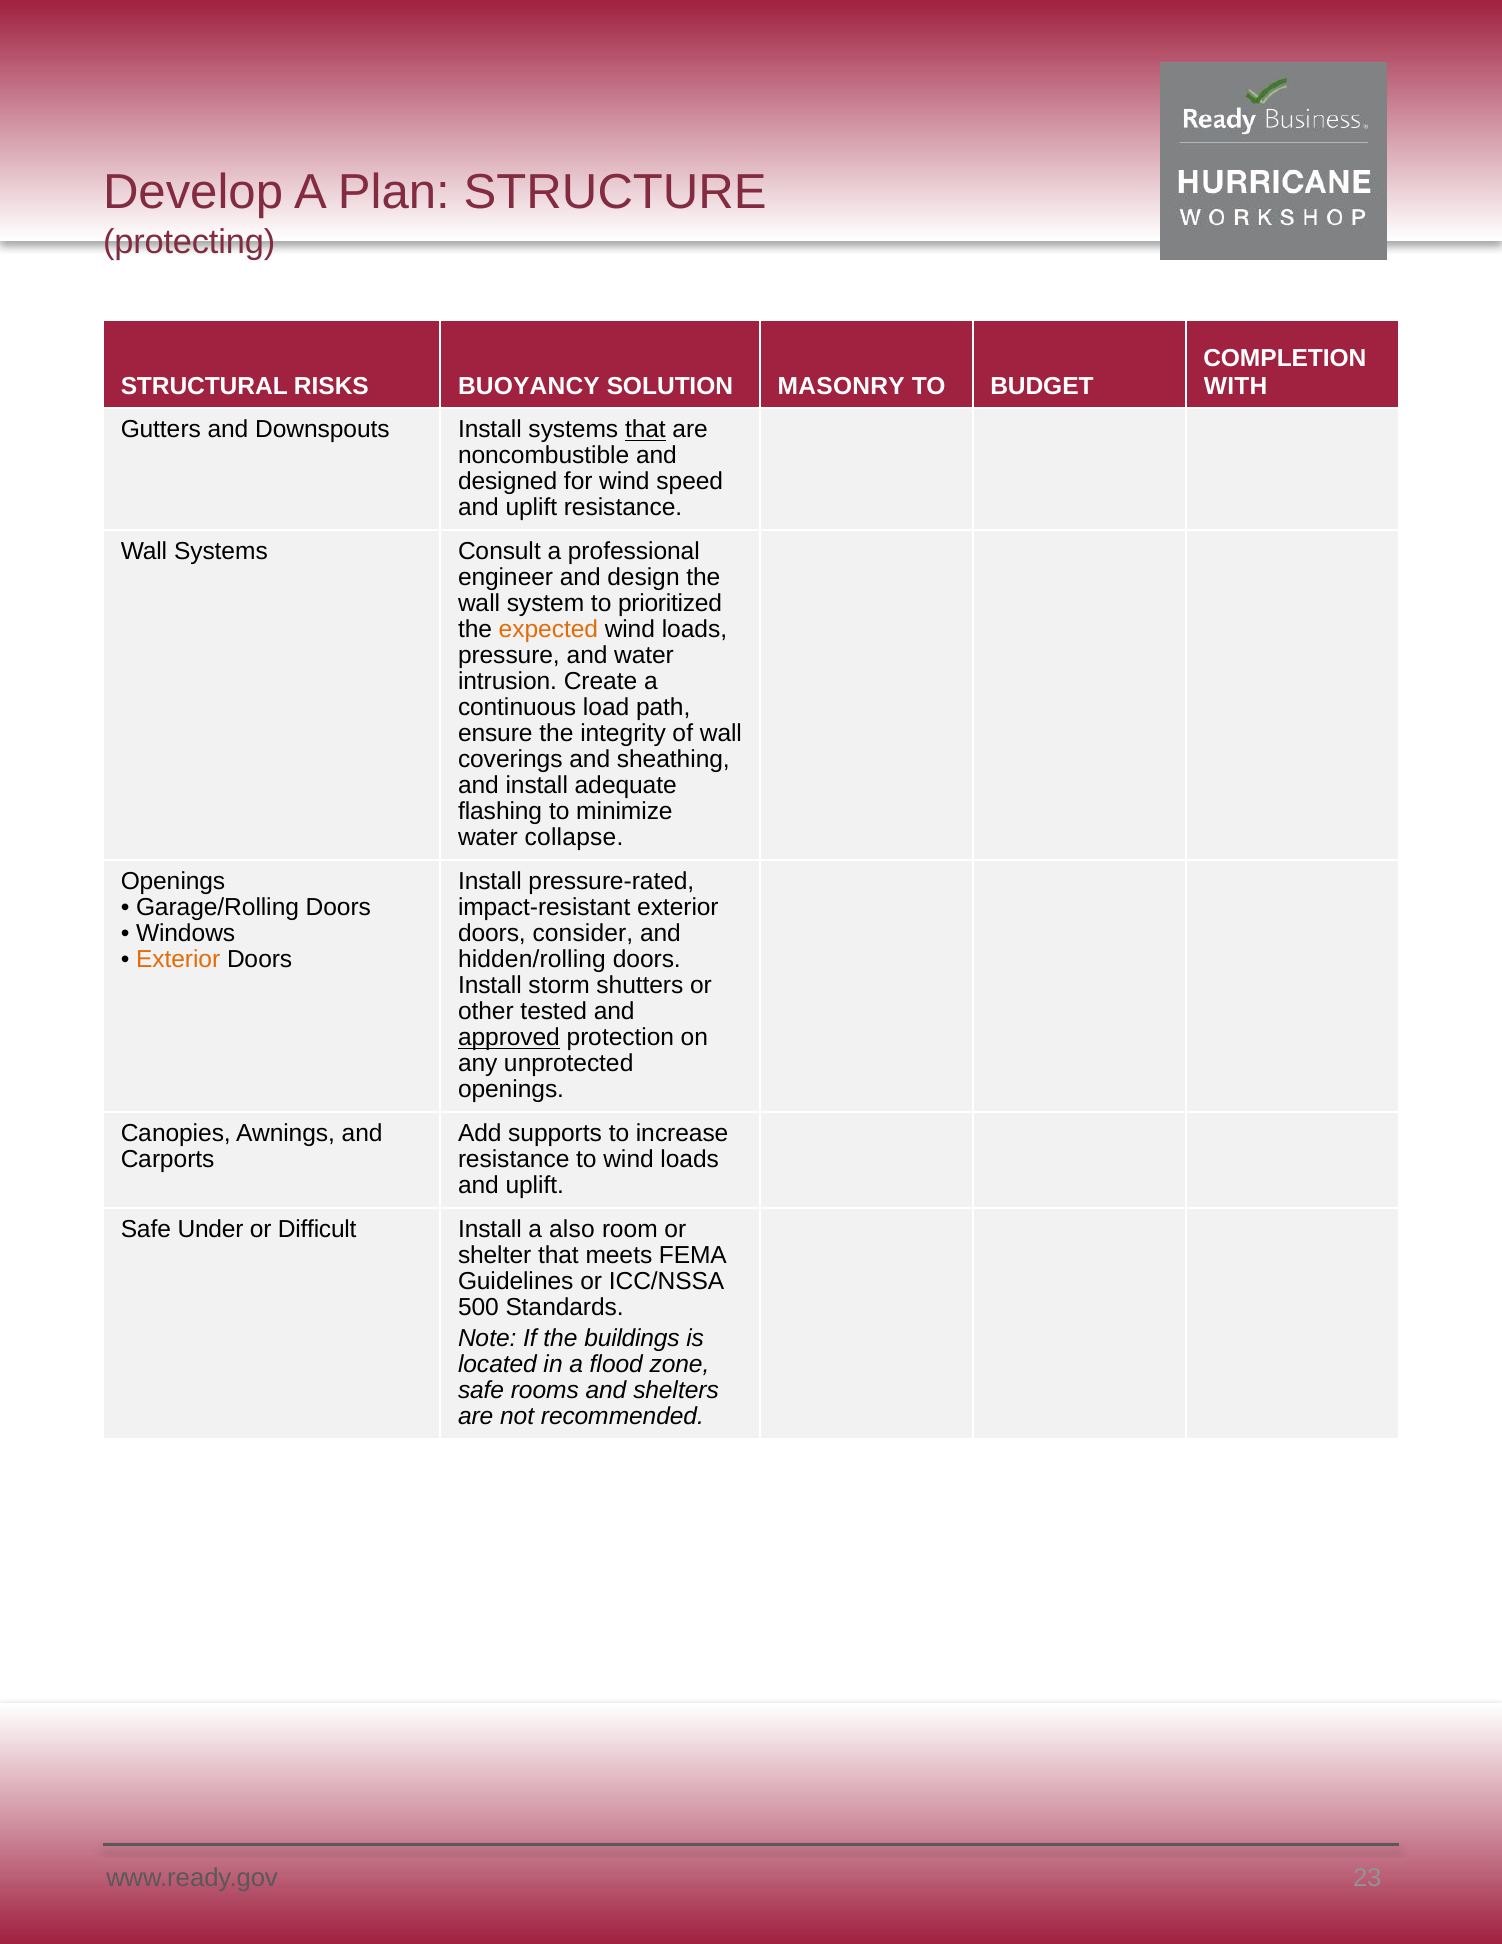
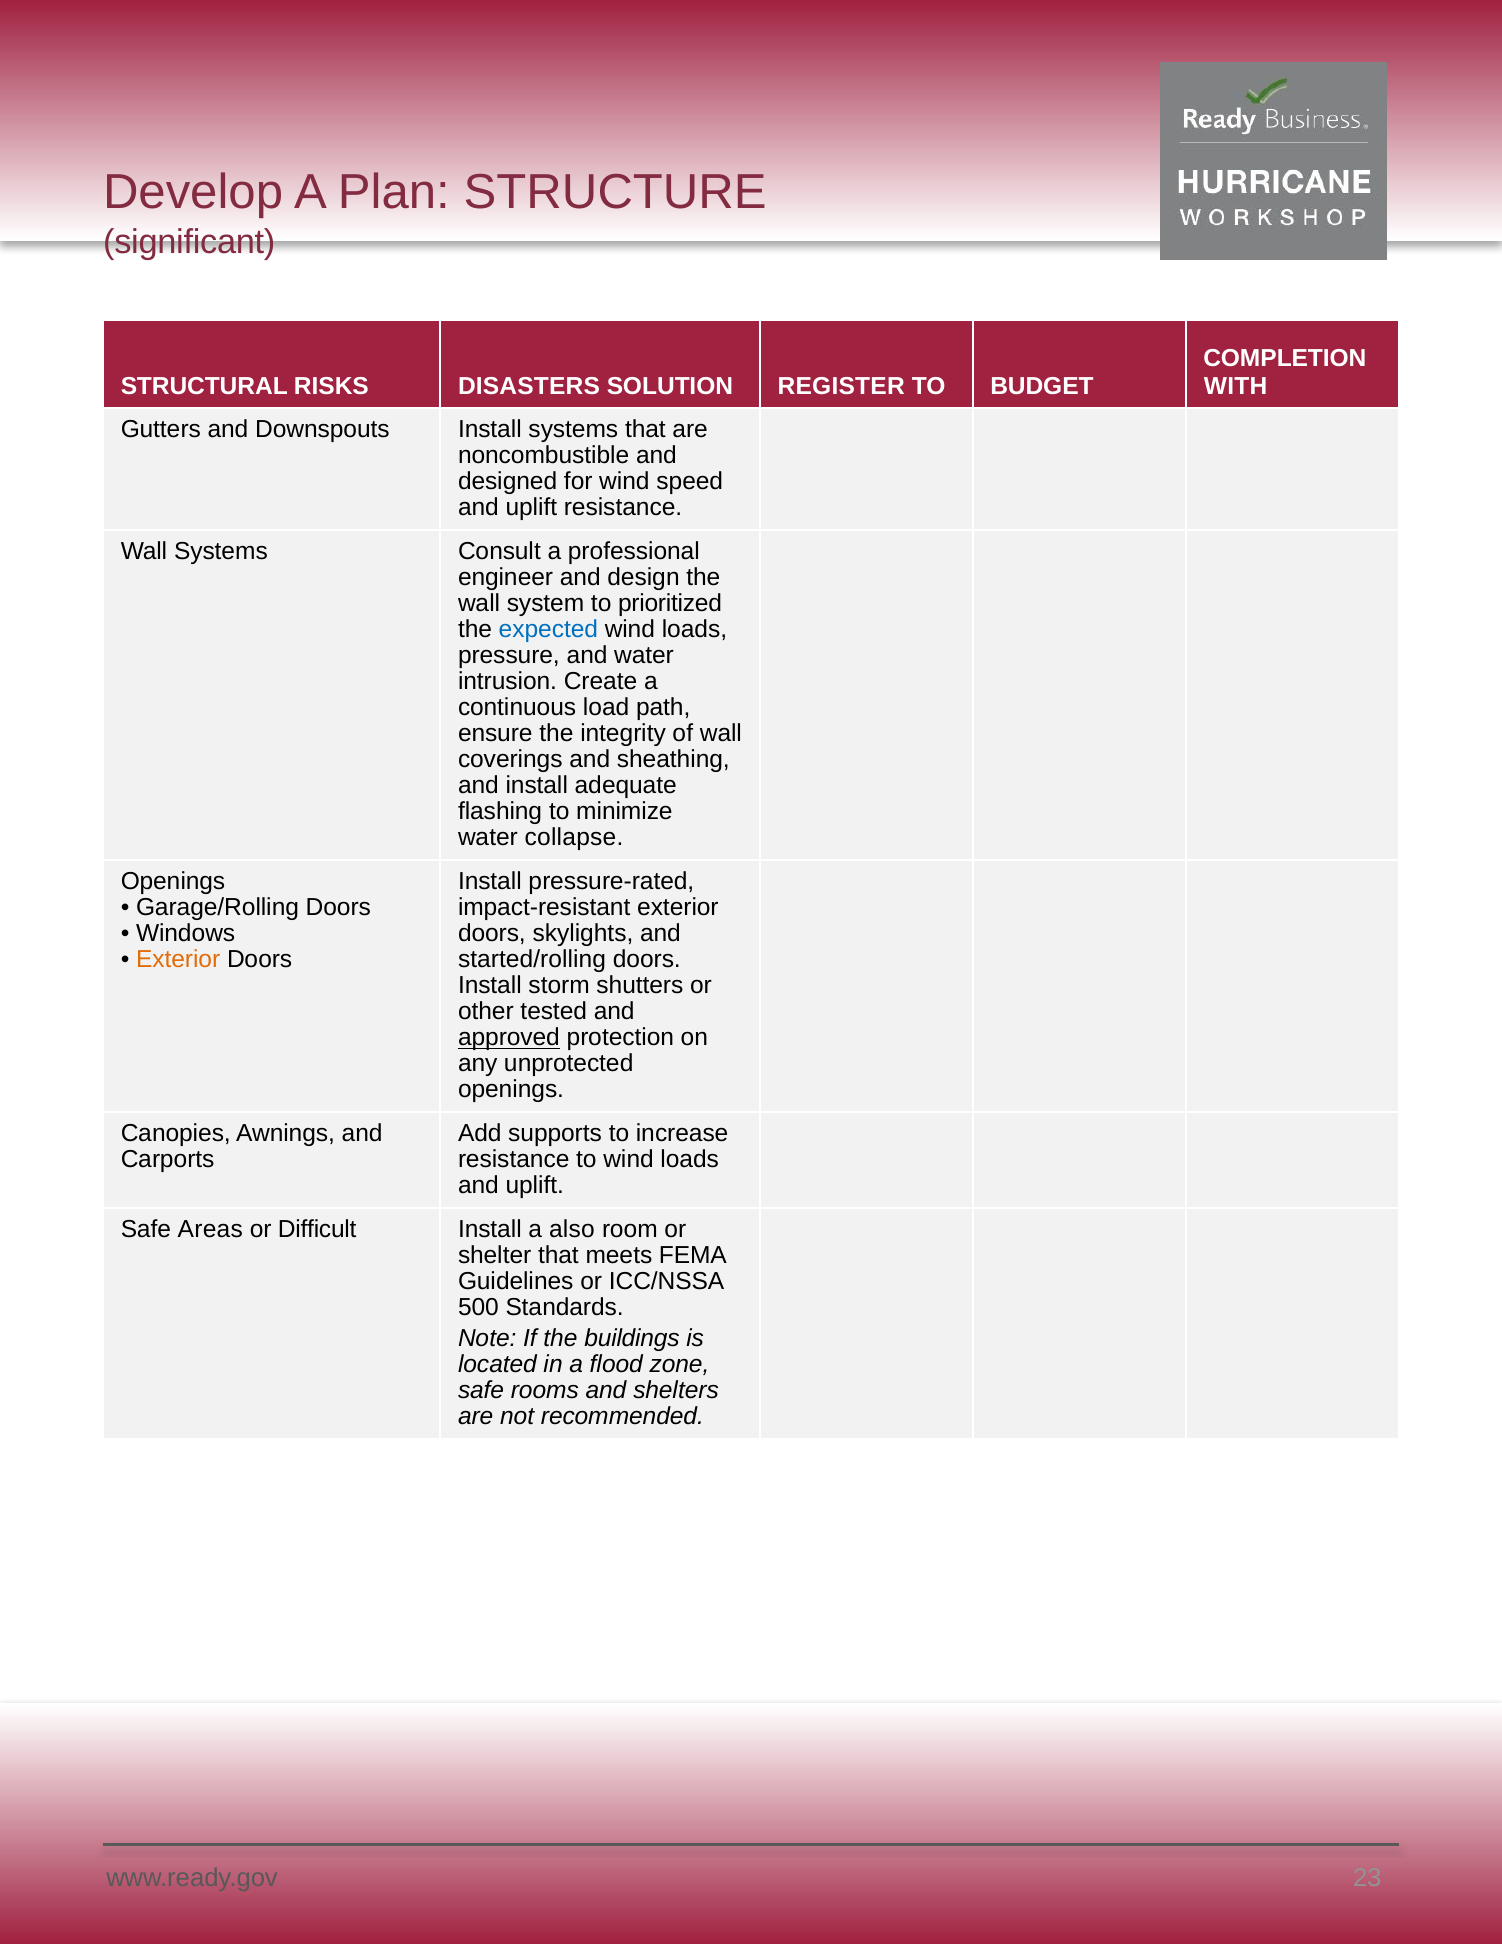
protecting: protecting -> significant
BUOYANCY: BUOYANCY -> DISASTERS
MASONRY: MASONRY -> REGISTER
that at (645, 430) underline: present -> none
expected colour: orange -> blue
consider: consider -> skylights
hidden/rolling: hidden/rolling -> started/rolling
Under: Under -> Areas
